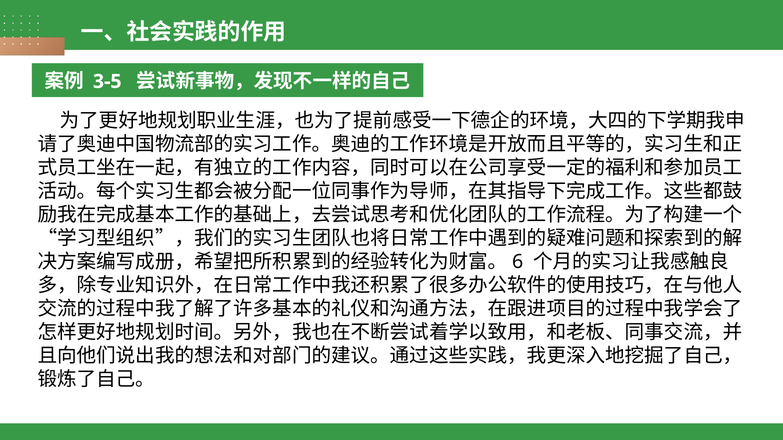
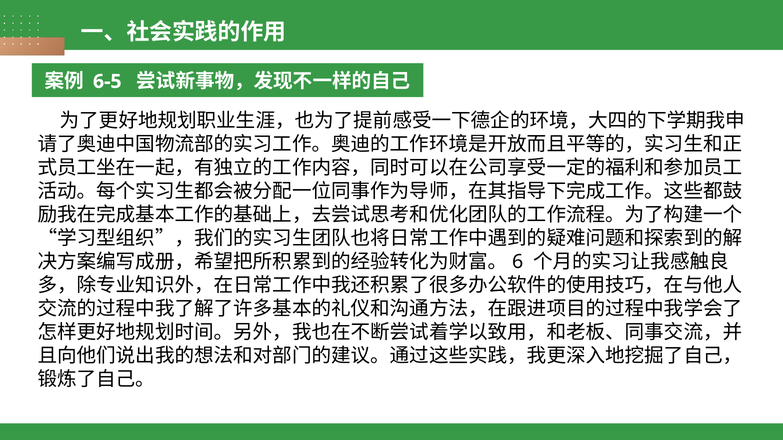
3-5: 3-5 -> 6-5
